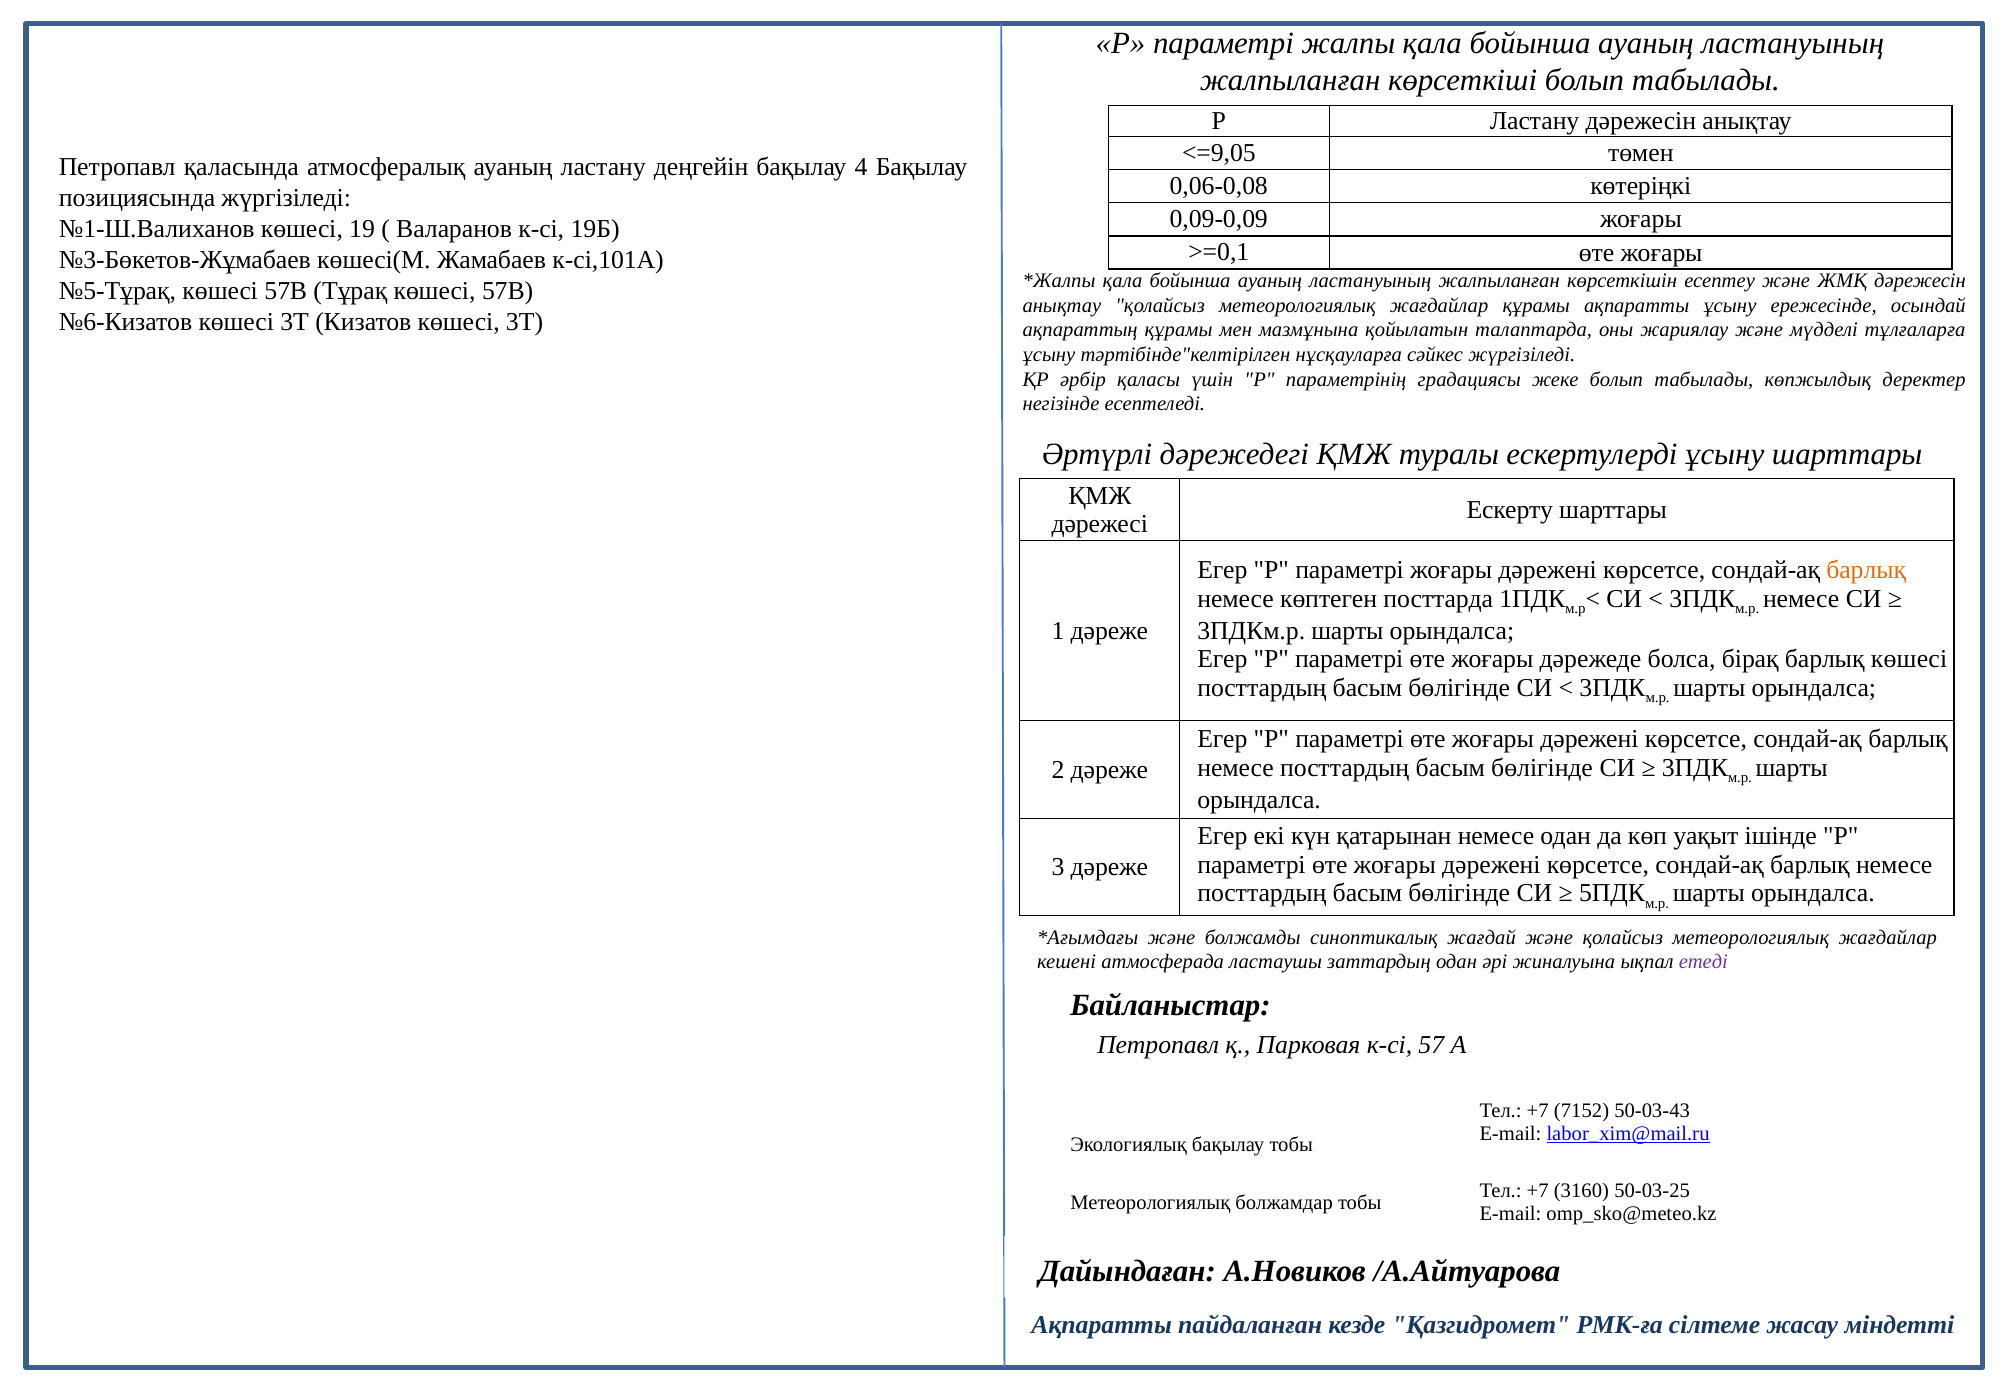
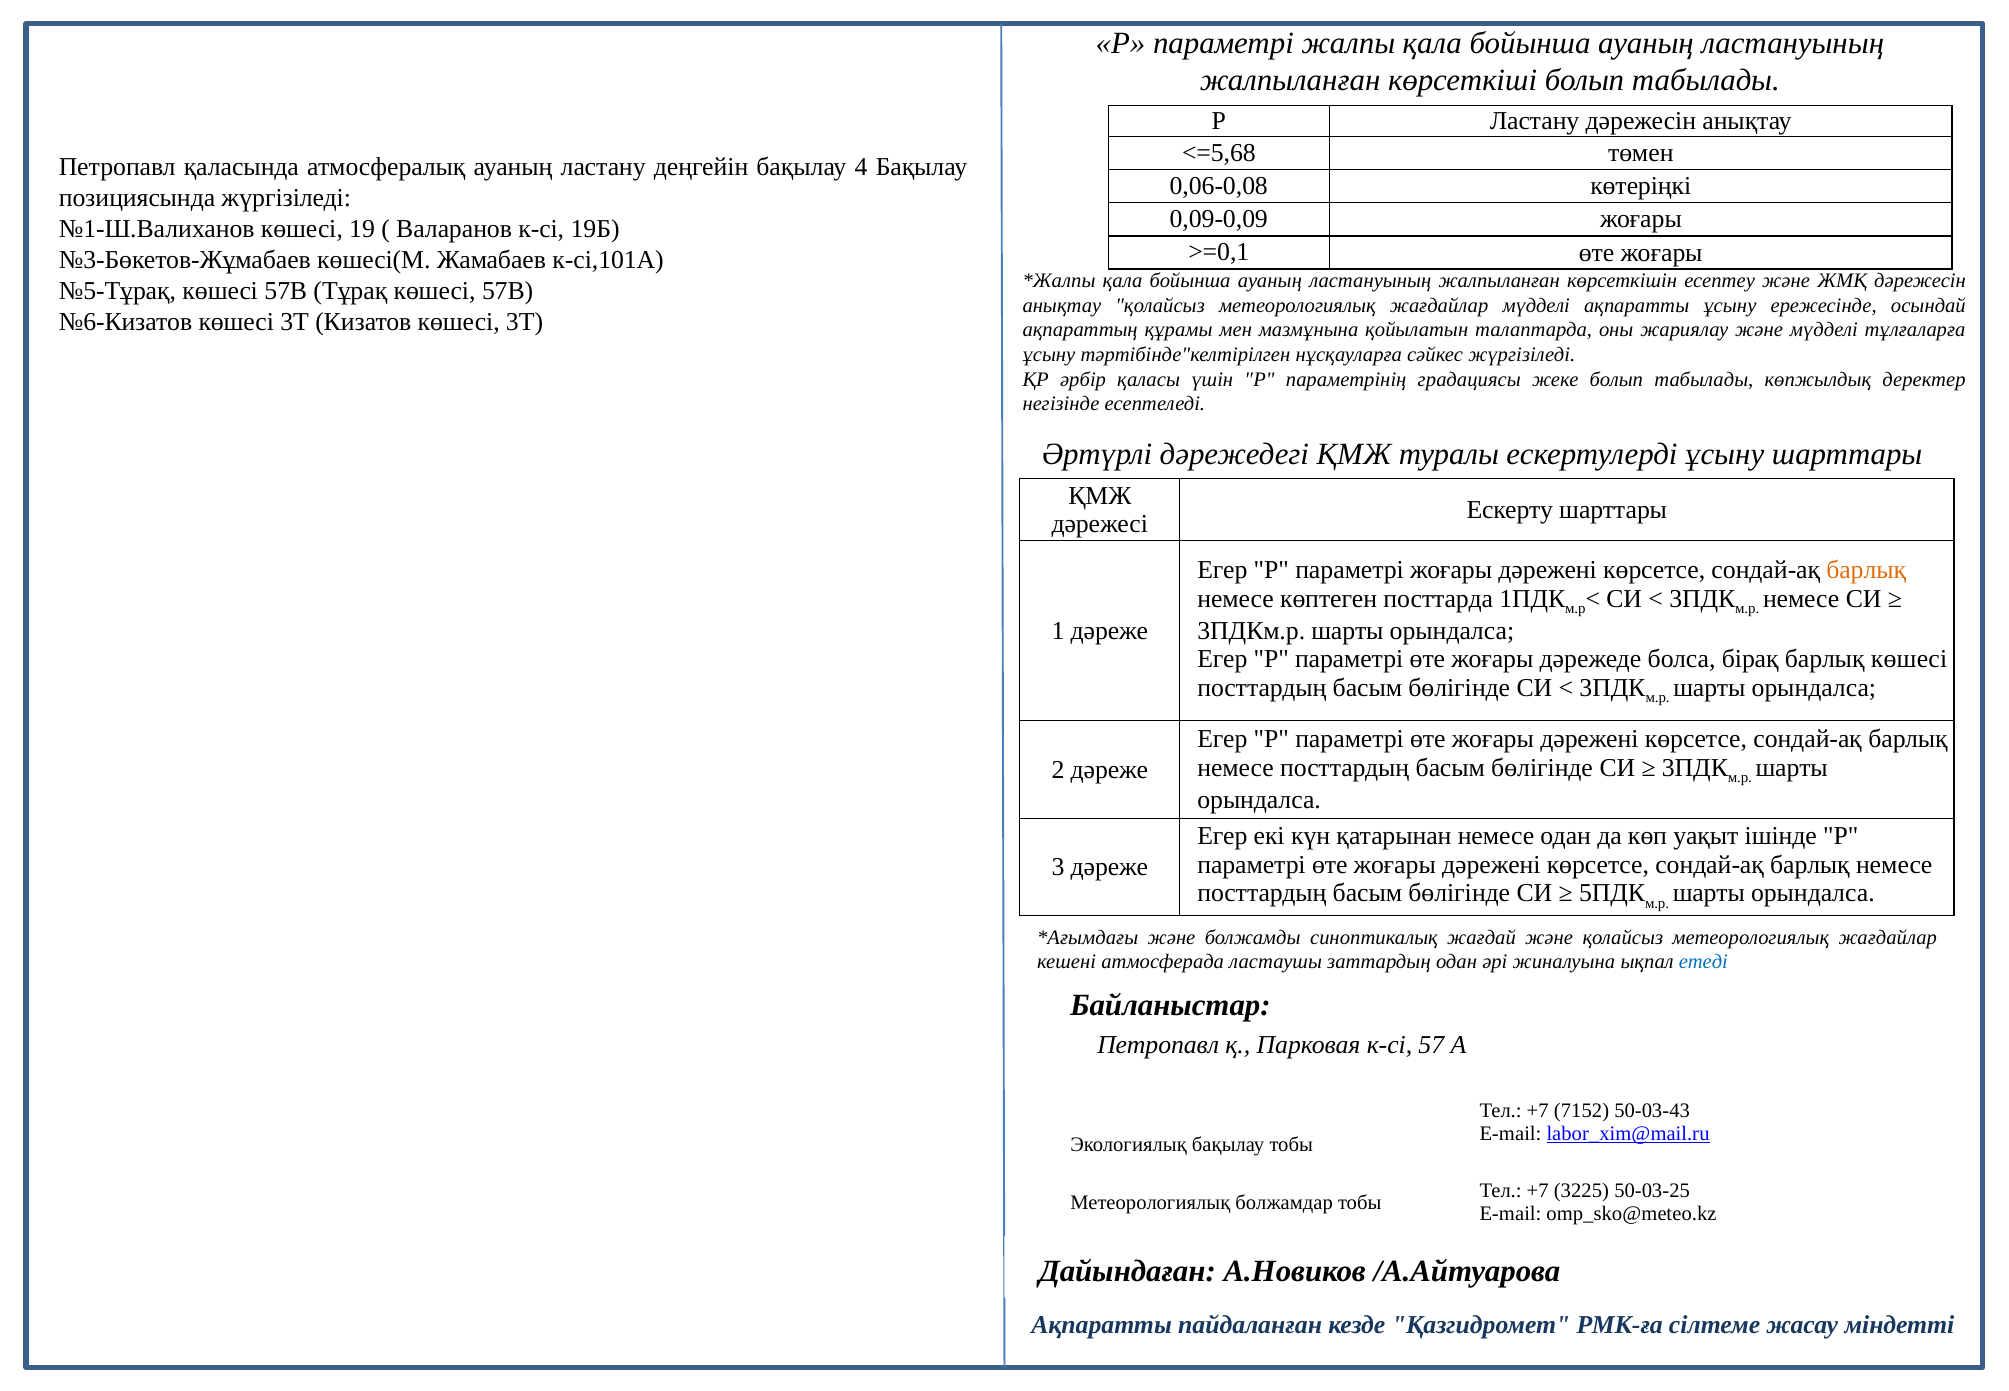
<=9,05: <=9,05 -> <=5,68
жағдайлар құрамы: құрамы -> мүдделі
етеді colour: purple -> blue
3160: 3160 -> 3225
